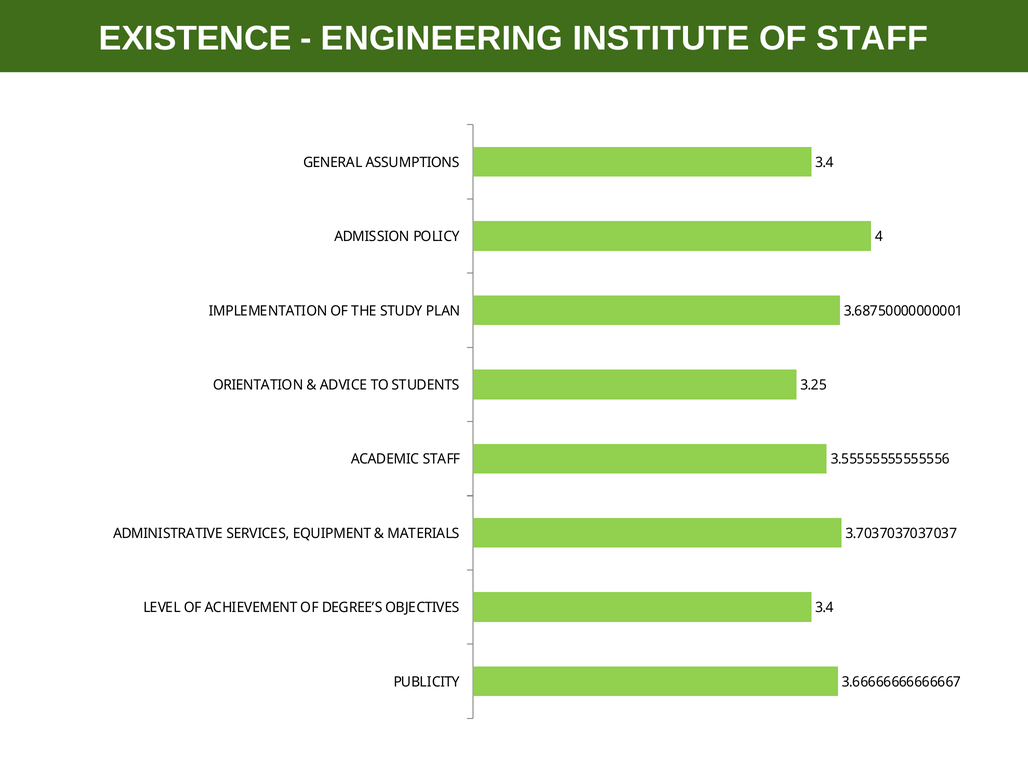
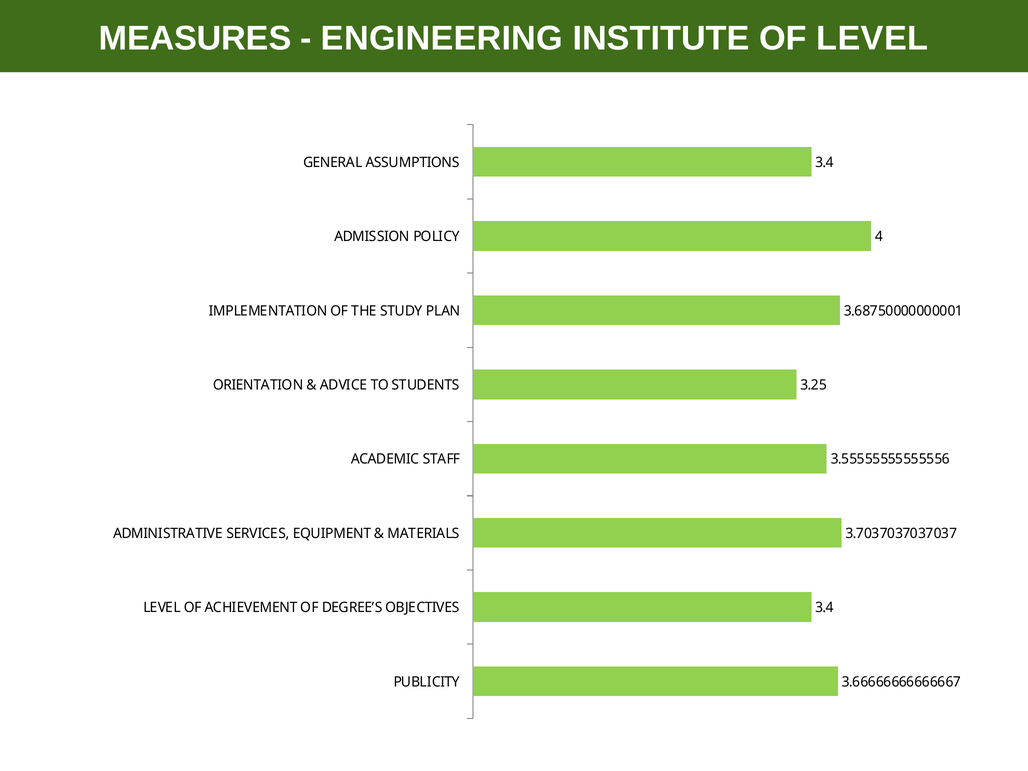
EXISTENCE: EXISTENCE -> MEASURES
OF STAFF: STAFF -> LEVEL
